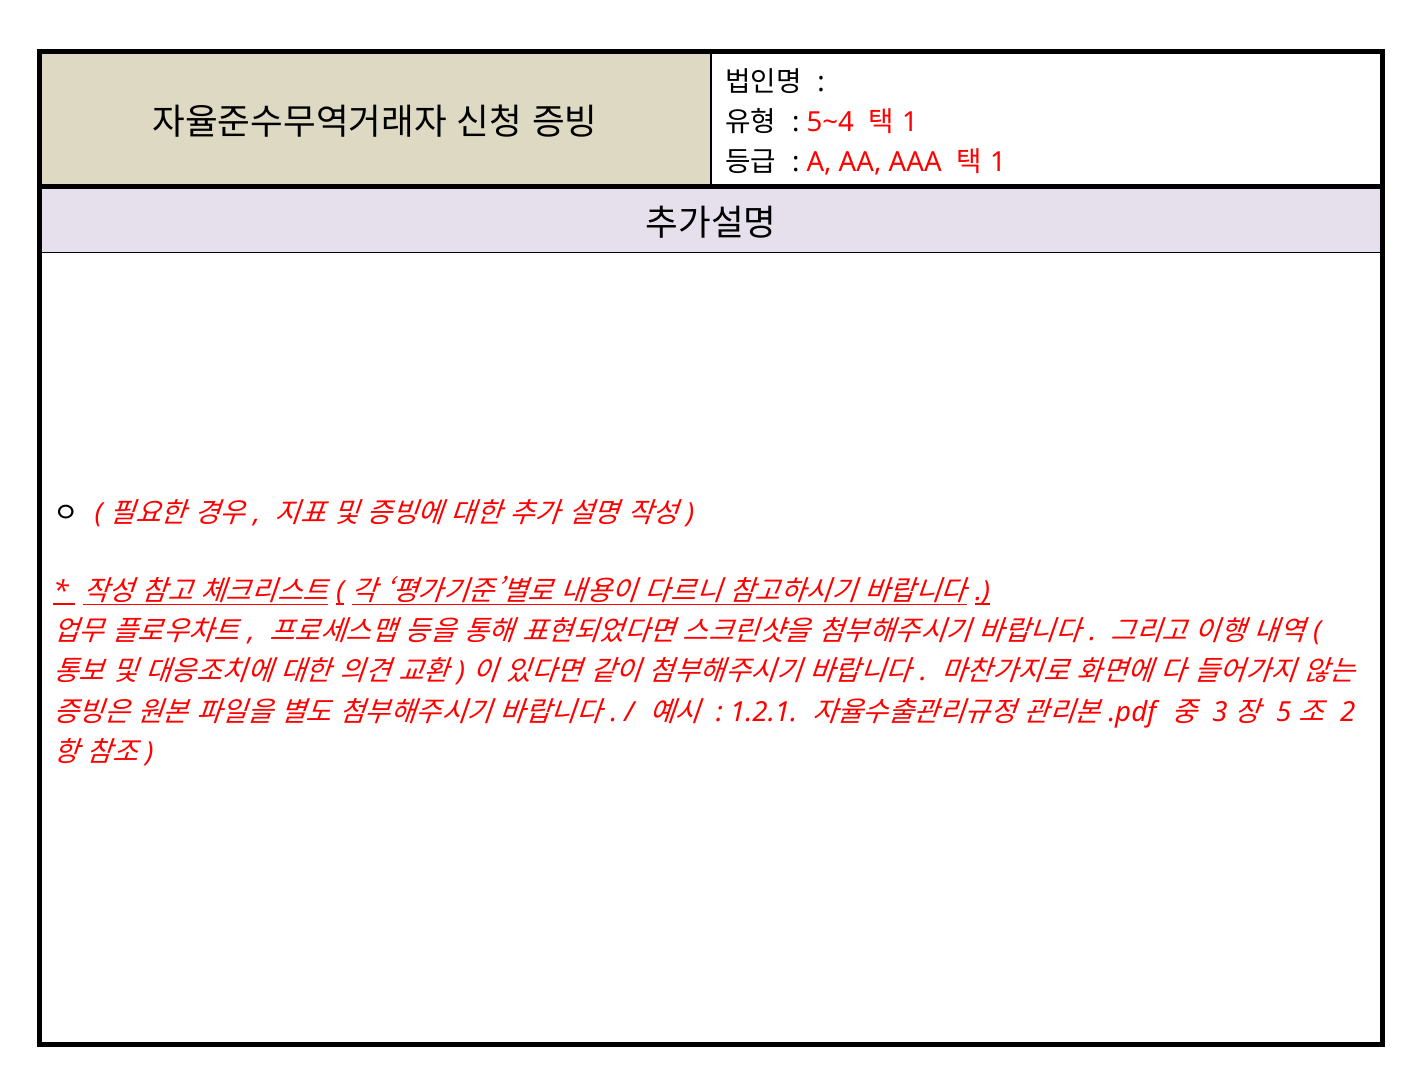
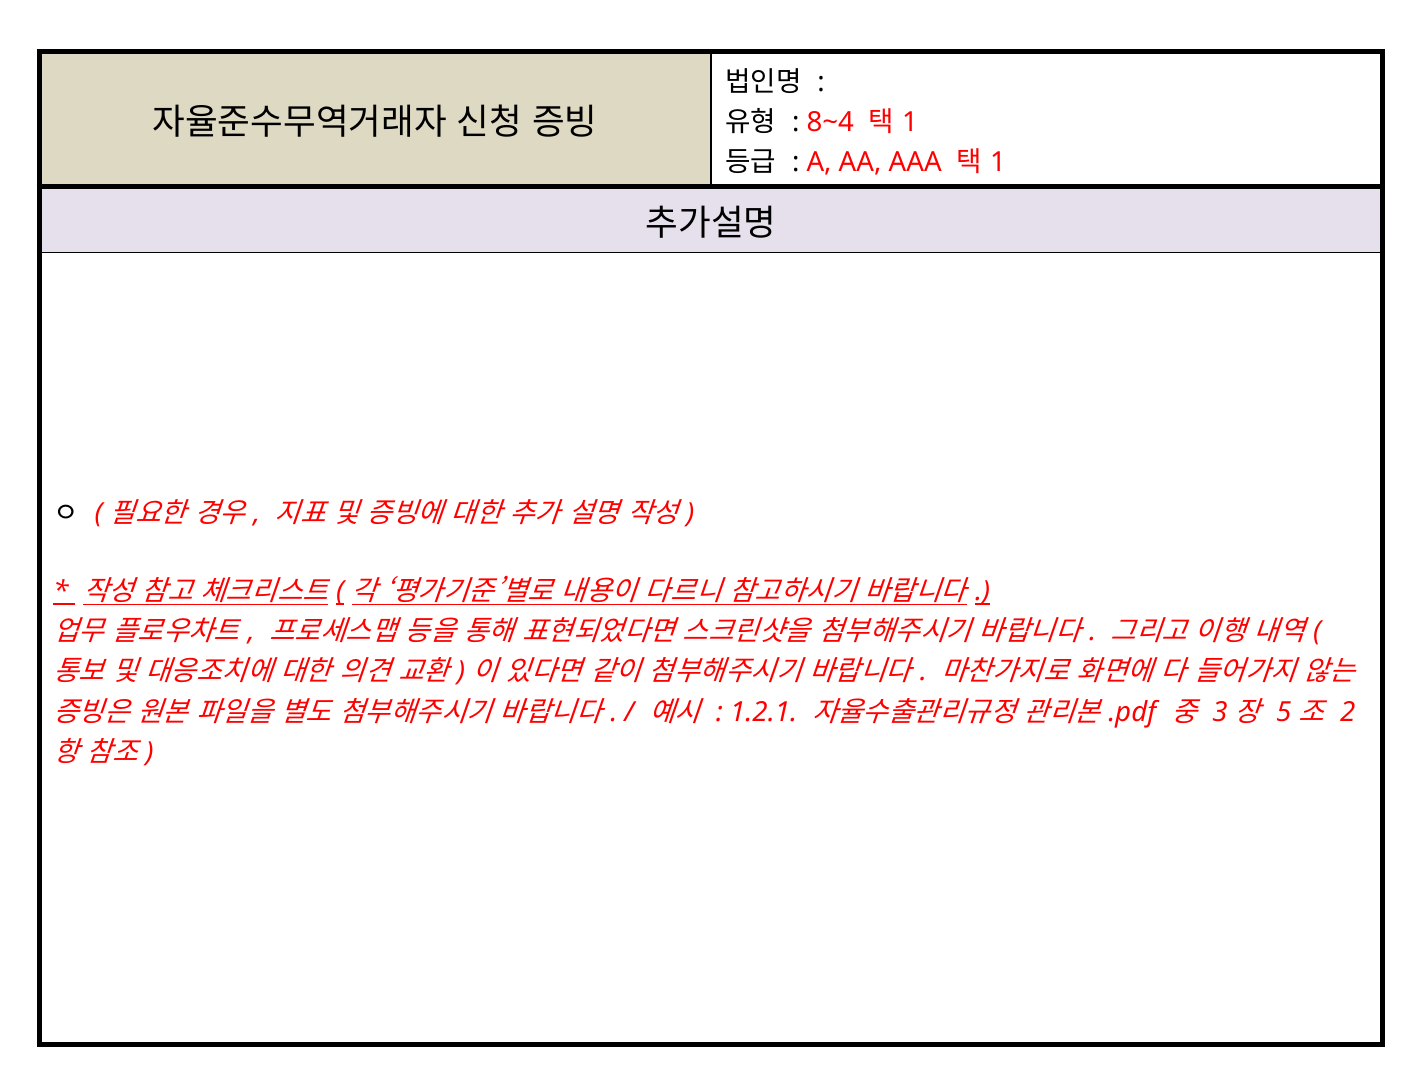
5~4: 5~4 -> 8~4
